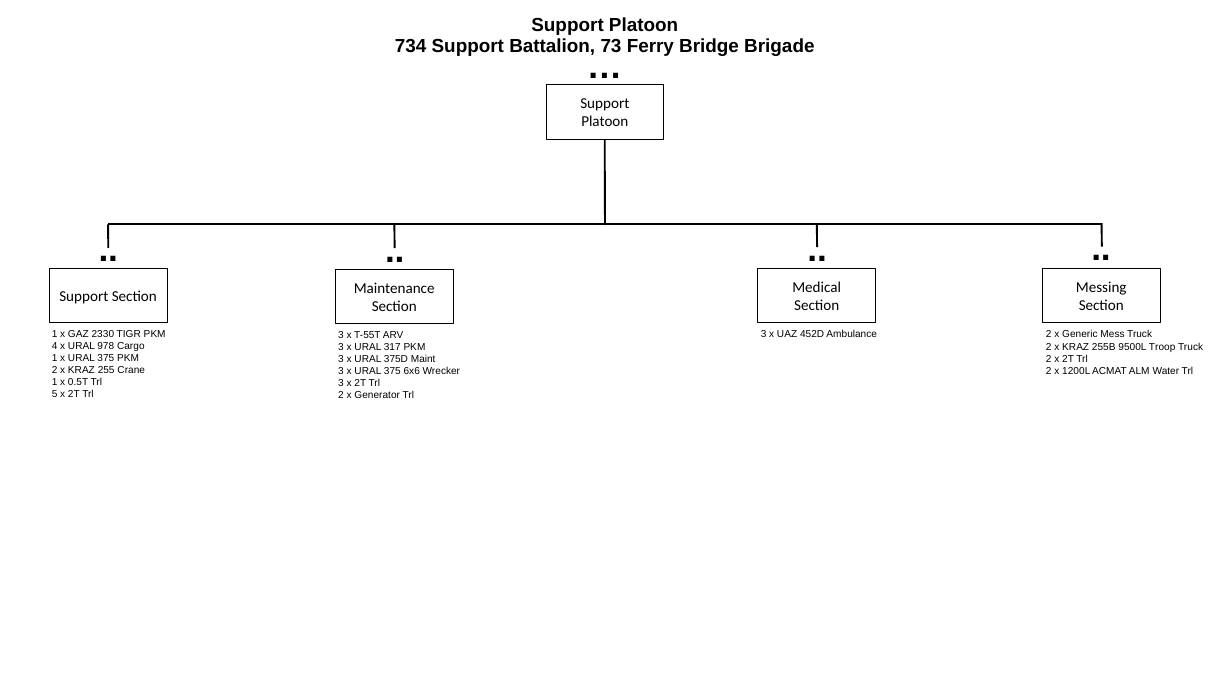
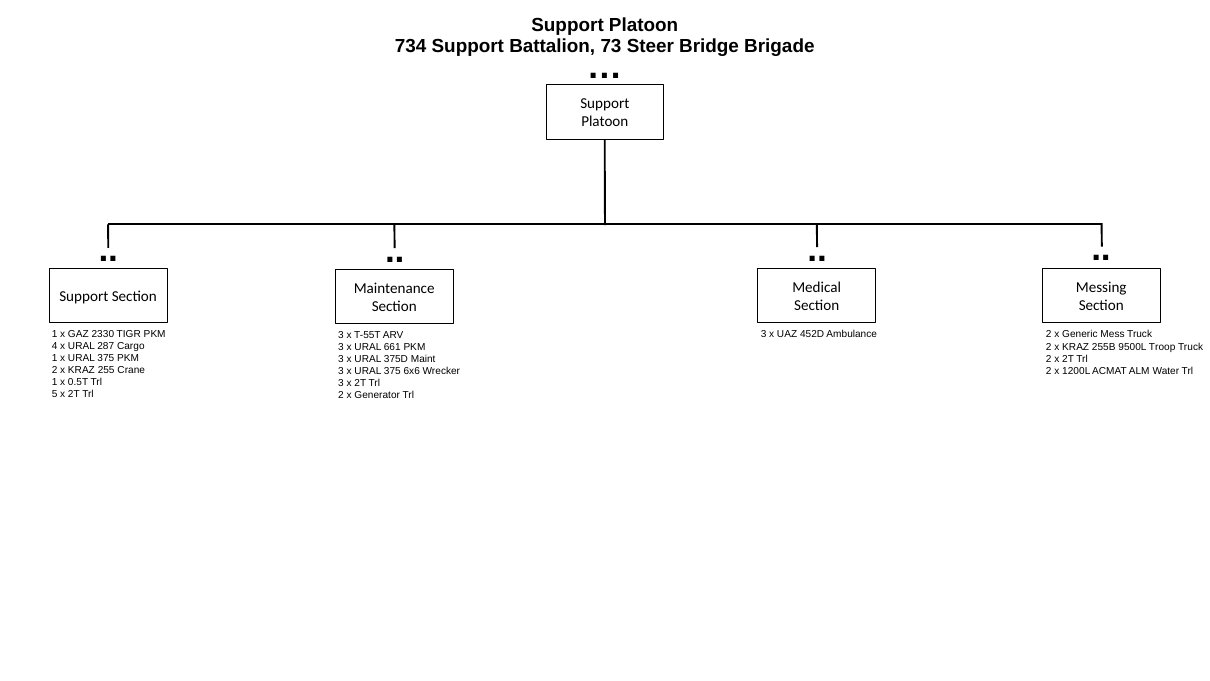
Ferry: Ferry -> Steer
978: 978 -> 287
317: 317 -> 661
